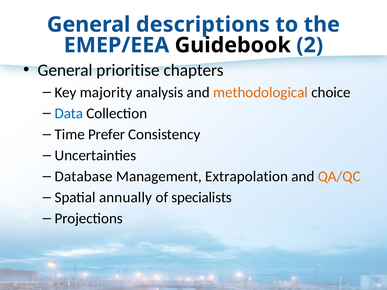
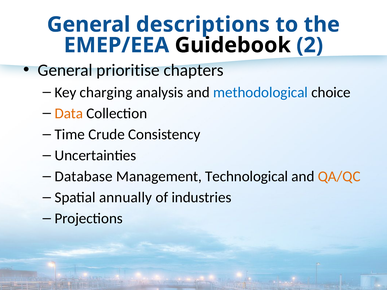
majority: majority -> charging
methodological colour: orange -> blue
Data colour: blue -> orange
Prefer: Prefer -> Crude
Extrapolation: Extrapolation -> Technological
specialists: specialists -> industries
